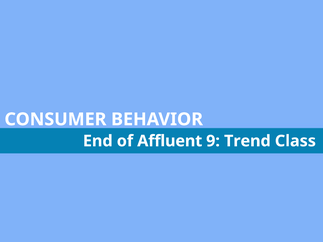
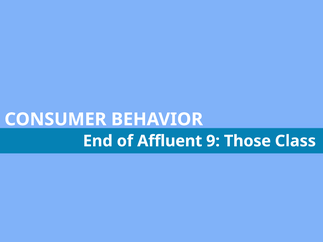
Trend: Trend -> Those
